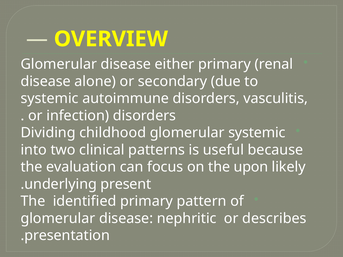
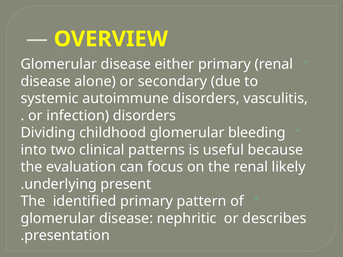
glomerular systemic: systemic -> bleeding
the upon: upon -> renal
